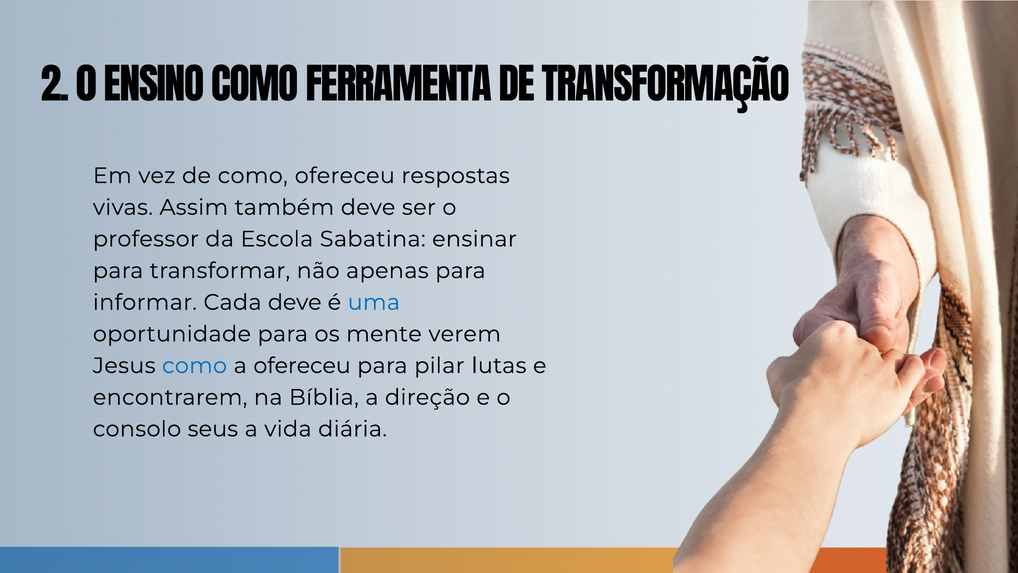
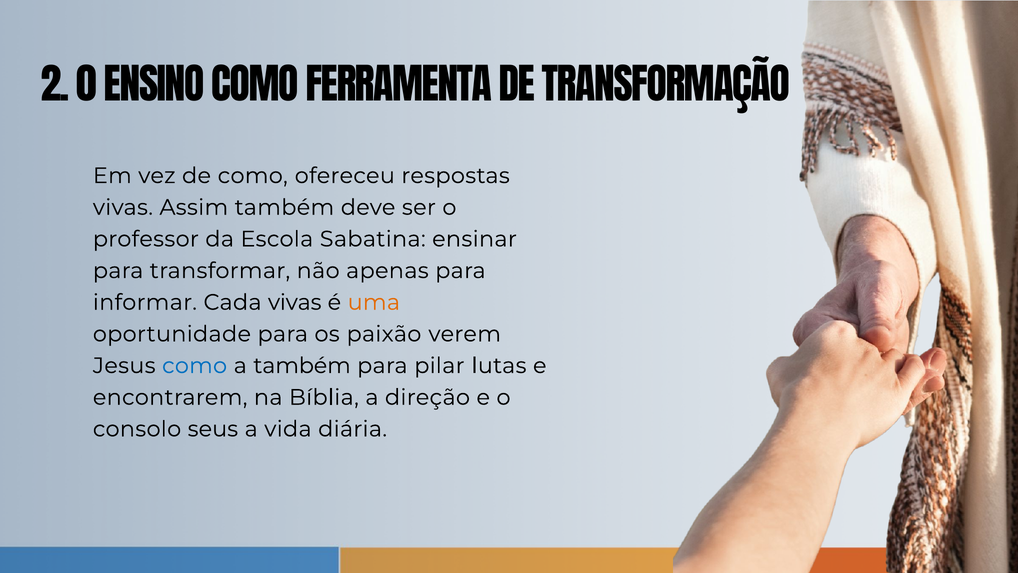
Cada deve: deve -> vivas
uma colour: blue -> orange
mente: mente -> paixão
a ofereceu: ofereceu -> também
